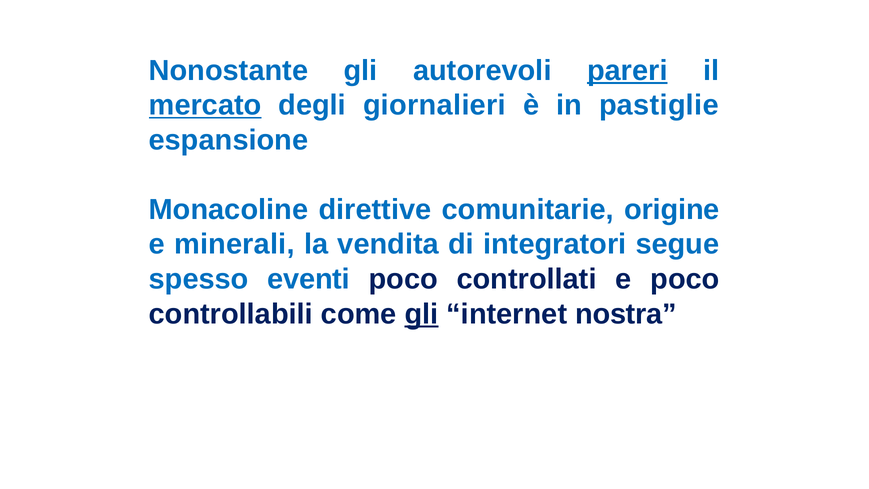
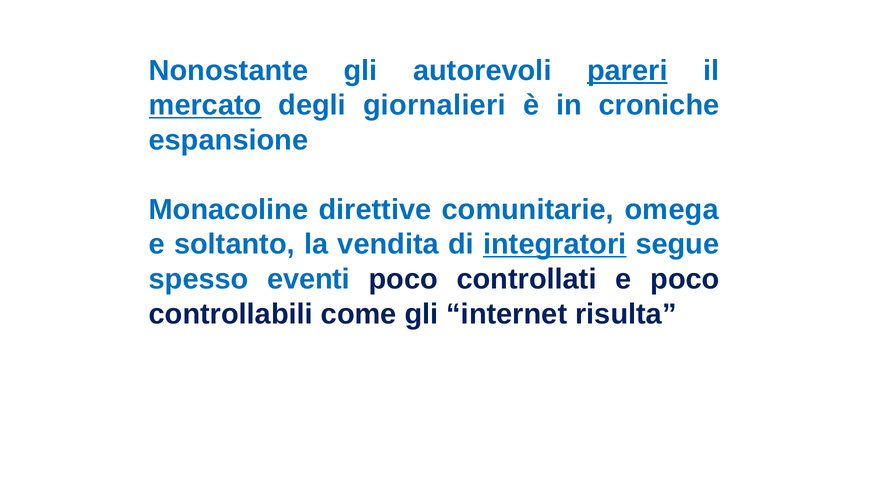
pastiglie: pastiglie -> croniche
origine: origine -> omega
minerali: minerali -> soltanto
integratori underline: none -> present
gli at (421, 314) underline: present -> none
nostra: nostra -> risulta
